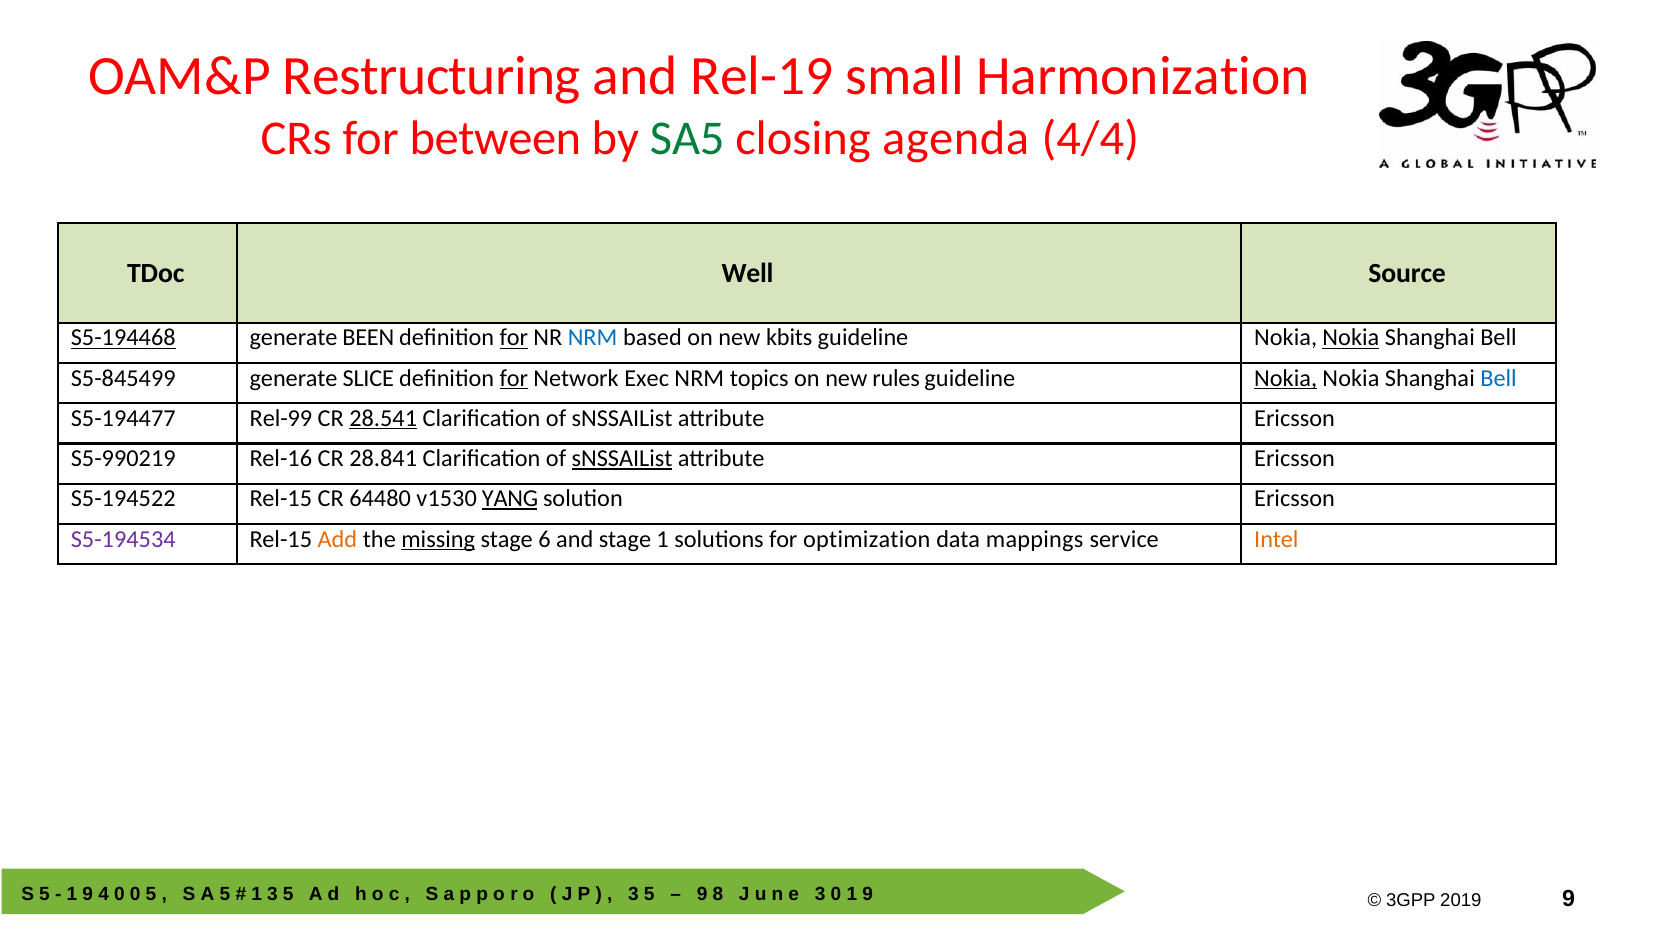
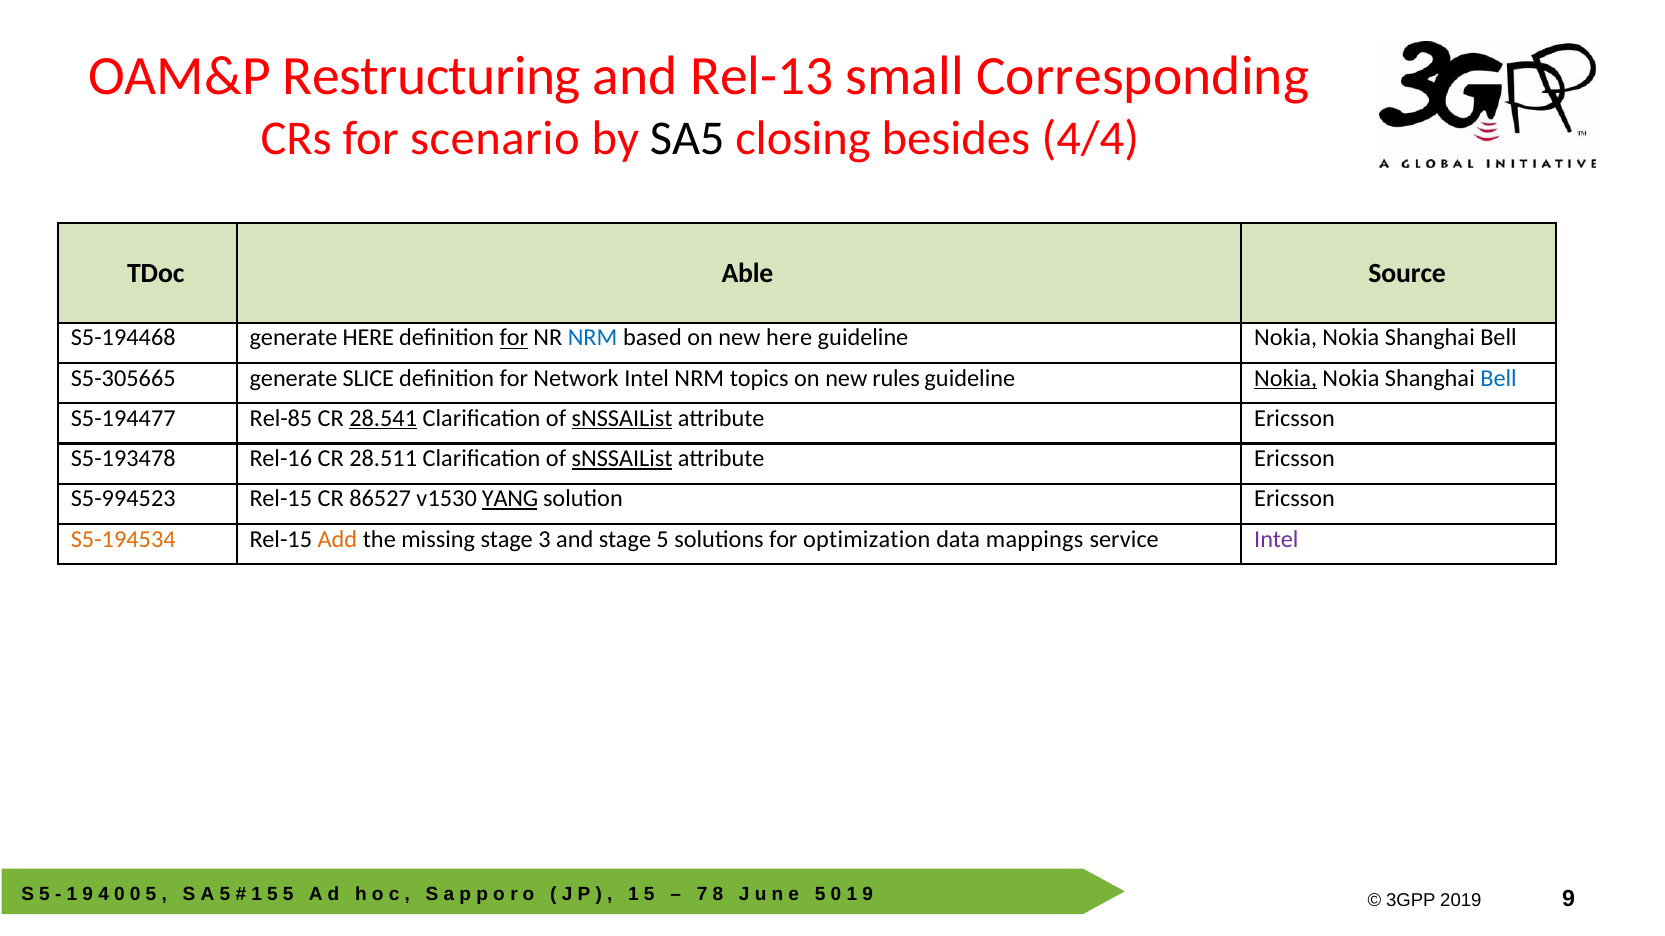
Rel-19: Rel-19 -> Rel-13
Harmonization: Harmonization -> Corresponding
between: between -> scenario
SA5 colour: green -> black
agenda: agenda -> besides
Well: Well -> Able
S5-194468 underline: present -> none
generate BEEN: BEEN -> HERE
new kbits: kbits -> here
Nokia at (1351, 338) underline: present -> none
S5-845499: S5-845499 -> S5-305665
for at (514, 378) underline: present -> none
Network Exec: Exec -> Intel
Rel-99: Rel-99 -> Rel-85
sNSSAIList at (622, 419) underline: none -> present
S5-990219: S5-990219 -> S5-193478
28.841: 28.841 -> 28.511
S5-194522: S5-194522 -> S5-994523
64480: 64480 -> 86527
S5-194534 colour: purple -> orange
missing underline: present -> none
6: 6 -> 3
stage 1: 1 -> 5
Intel at (1276, 539) colour: orange -> purple
3 at (272, 894): 3 -> 5
3 at (633, 894): 3 -> 1
9 at (702, 894): 9 -> 7
3 at (820, 894): 3 -> 5
